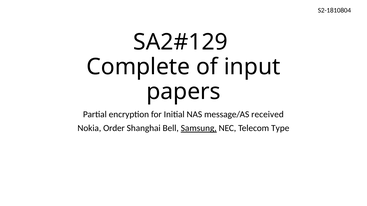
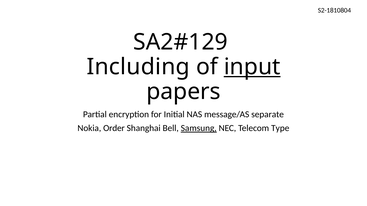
Complete: Complete -> Including
input underline: none -> present
received: received -> separate
